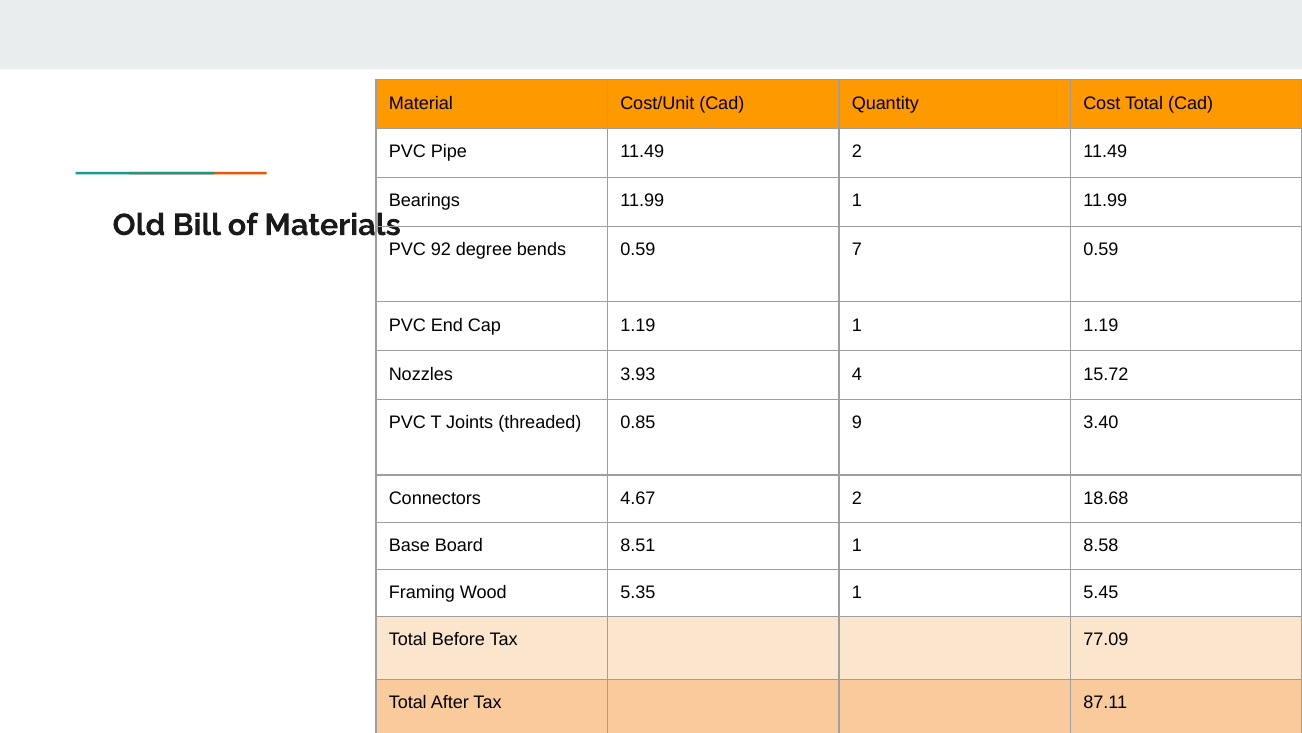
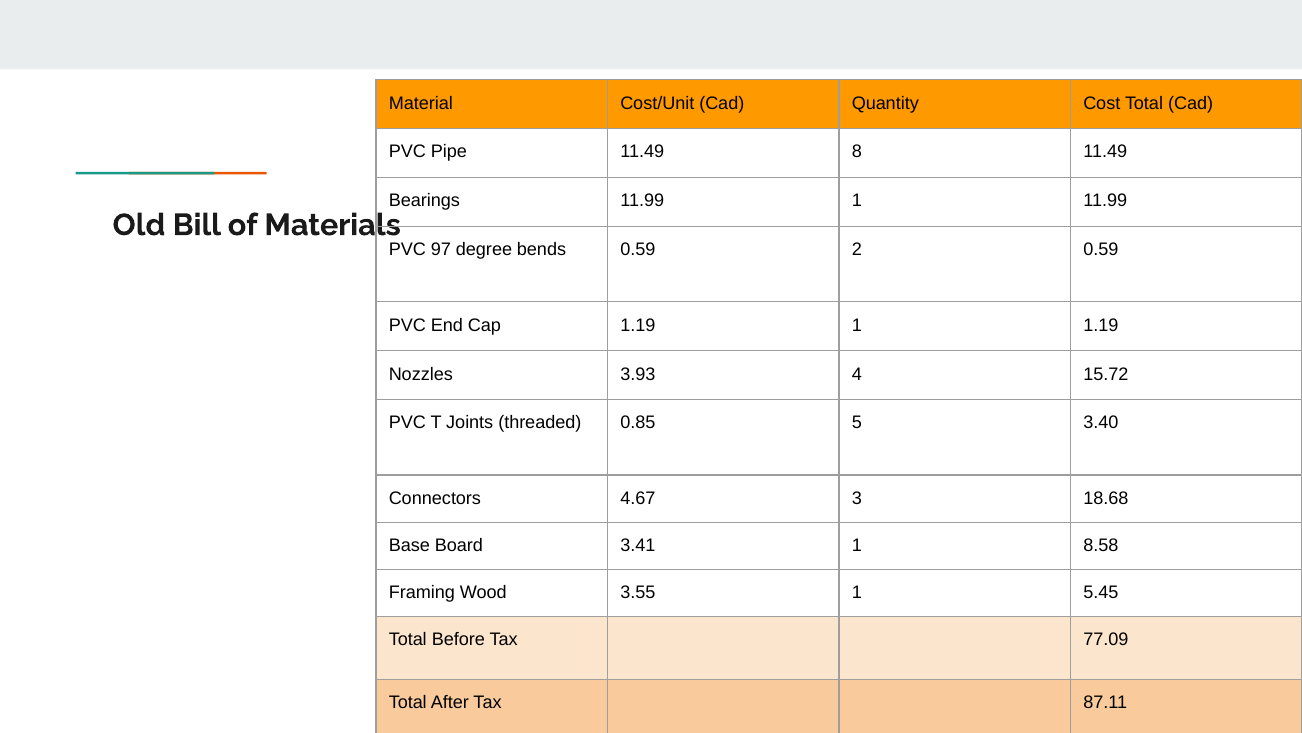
11.49 2: 2 -> 8
92: 92 -> 97
7: 7 -> 2
9: 9 -> 5
4.67 2: 2 -> 3
8.51: 8.51 -> 3.41
5.35: 5.35 -> 3.55
